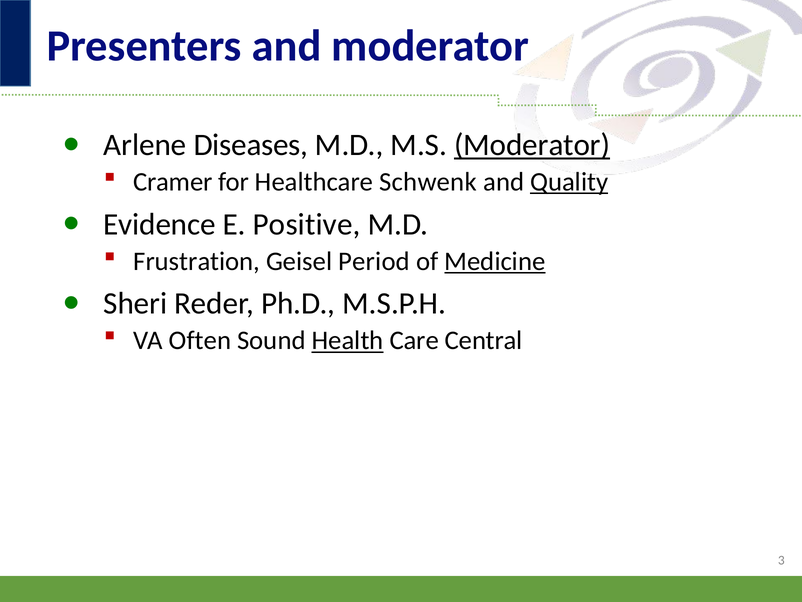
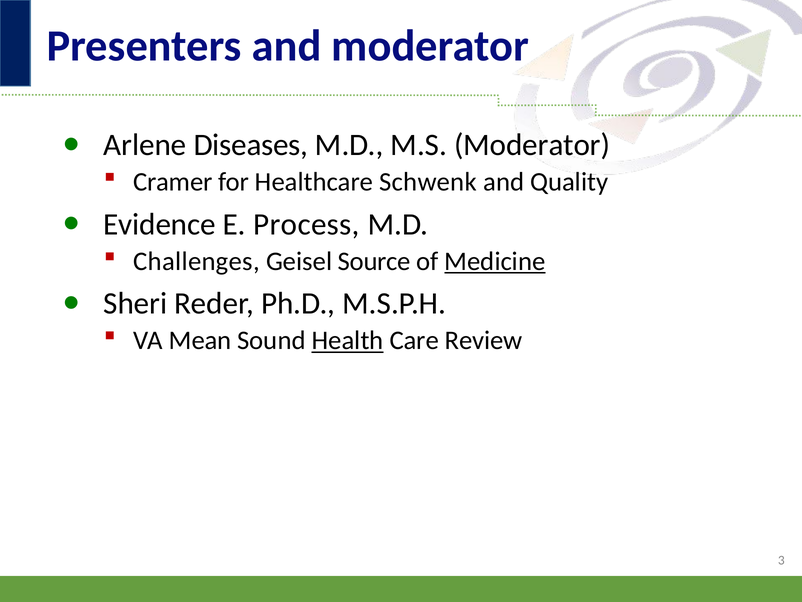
Moderator at (532, 145) underline: present -> none
Quality underline: present -> none
Positive: Positive -> Process
Frustration: Frustration -> Challenges
Period: Period -> Source
Often: Often -> Mean
Central: Central -> Review
